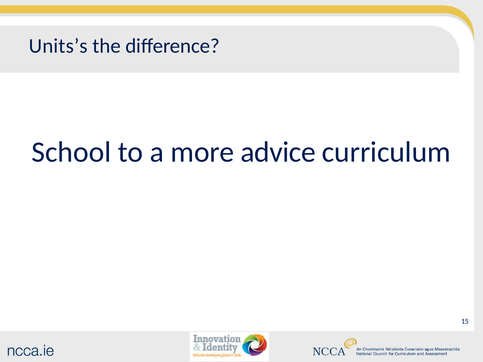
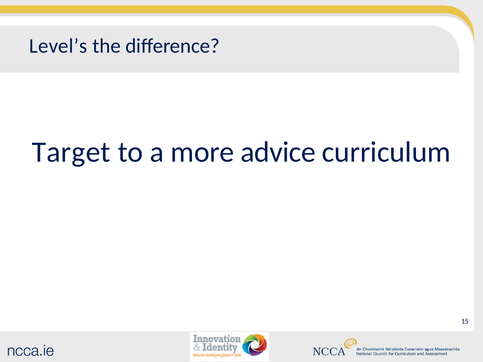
Units’s: Units’s -> Level’s
School: School -> Target
